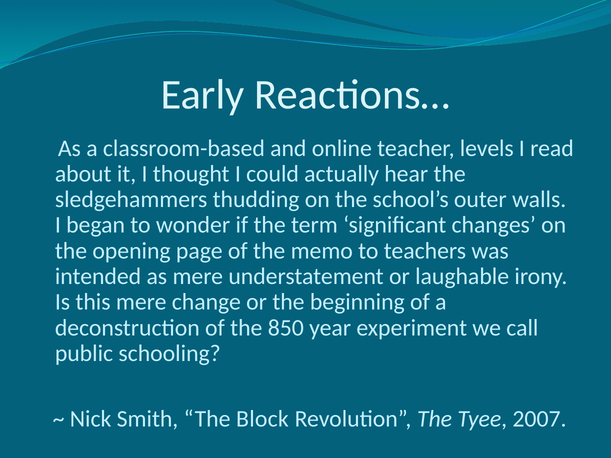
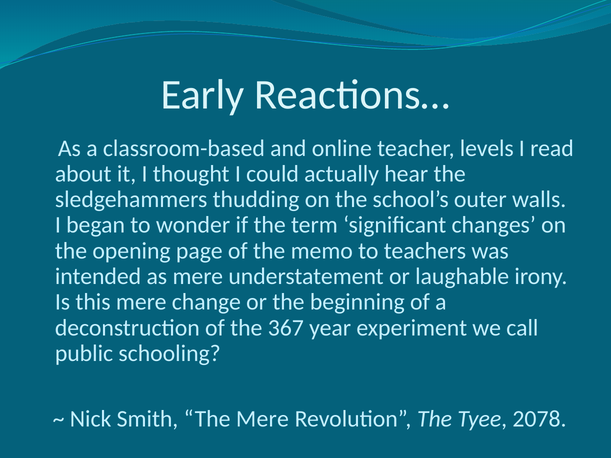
850: 850 -> 367
The Block: Block -> Mere
2007: 2007 -> 2078
